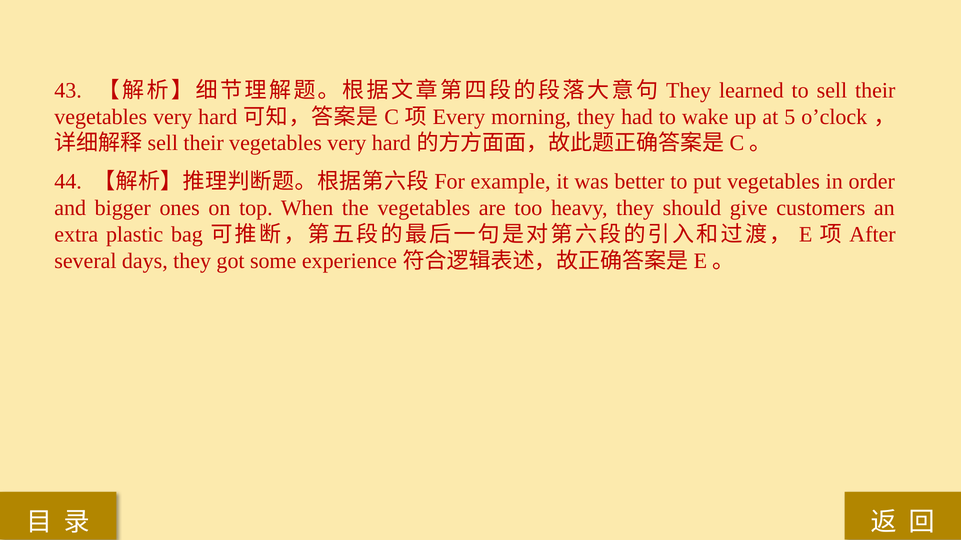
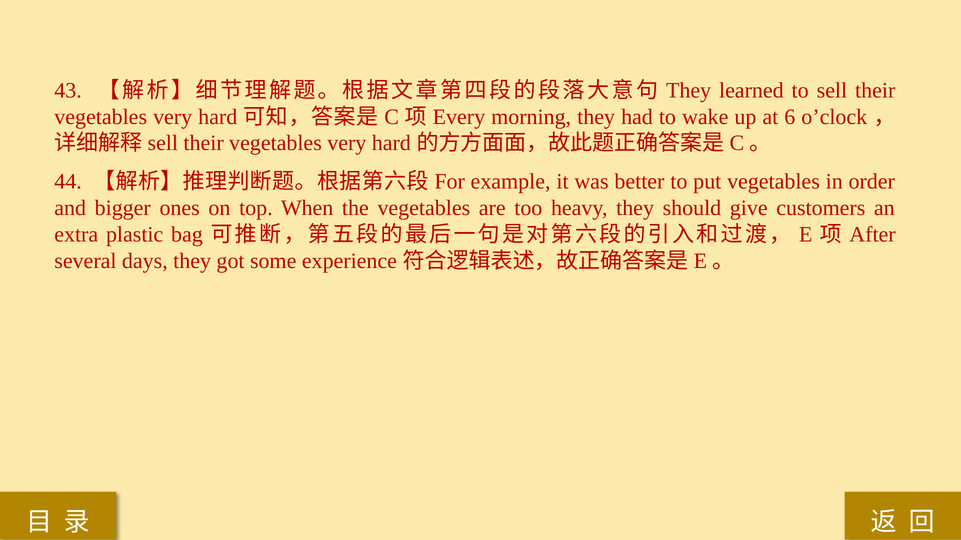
5: 5 -> 6
